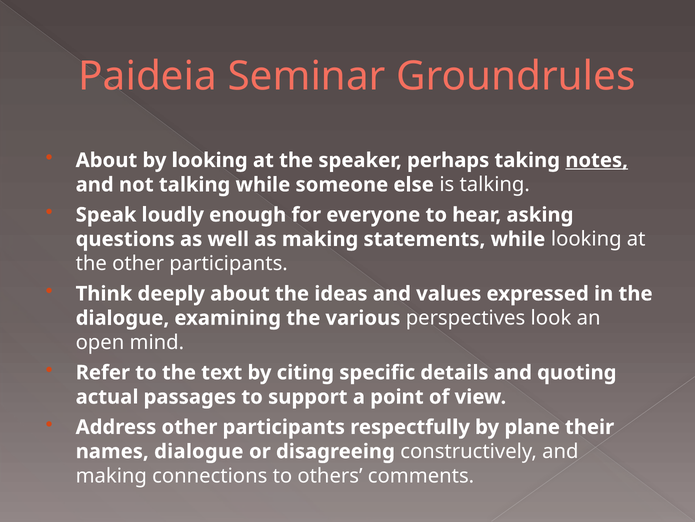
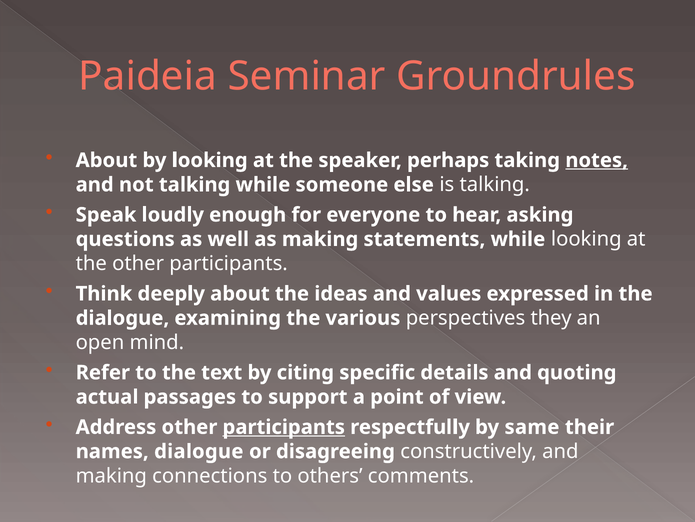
look: look -> they
participants at (284, 427) underline: none -> present
plane: plane -> same
